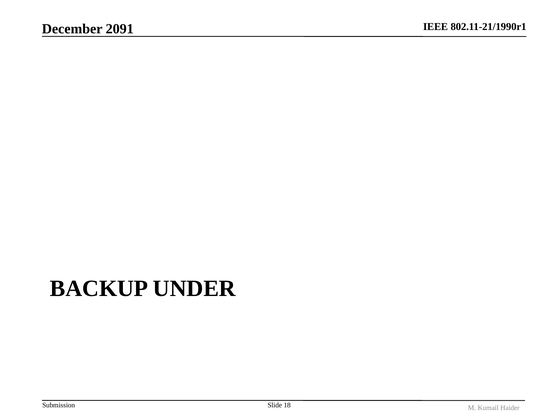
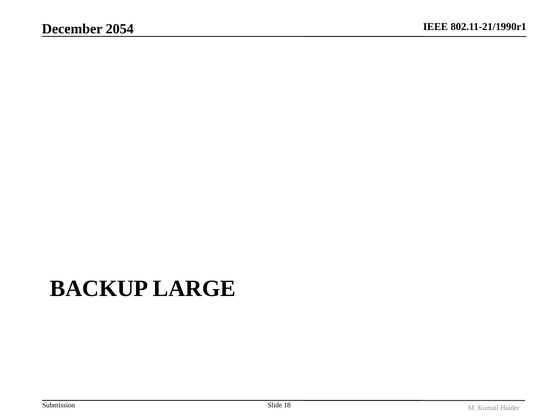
2091: 2091 -> 2054
UNDER: UNDER -> LARGE
